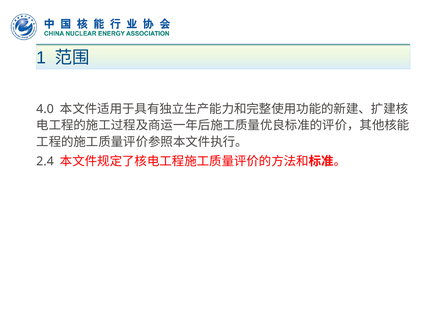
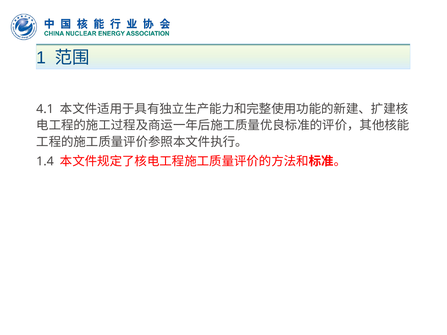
4.0: 4.0 -> 4.1
2.4: 2.4 -> 1.4
